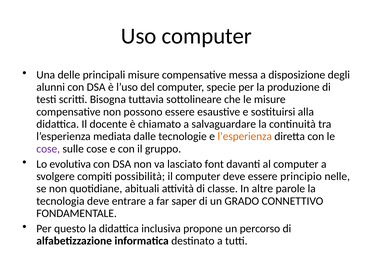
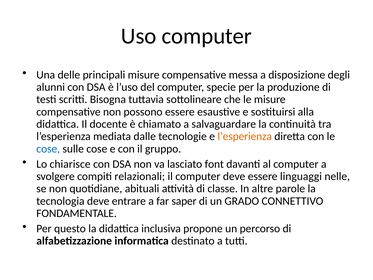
cose at (48, 149) colour: purple -> blue
evolutiva: evolutiva -> chiarisce
possibilità: possibilità -> relazionali
principio: principio -> linguaggi
